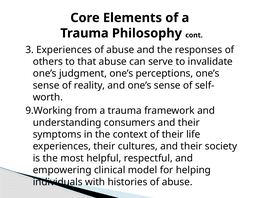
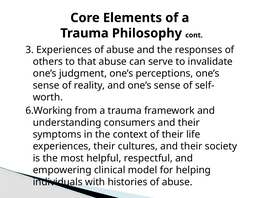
9.Working: 9.Working -> 6.Working
